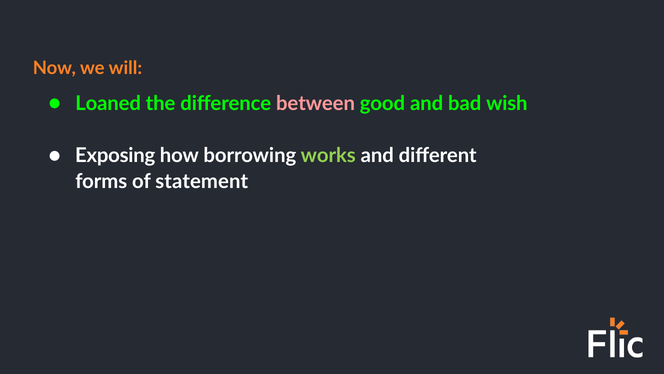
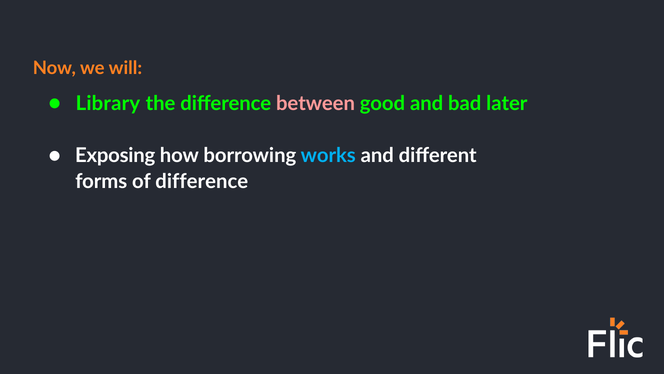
Loaned: Loaned -> Library
wish: wish -> later
works colour: light green -> light blue
of statement: statement -> difference
